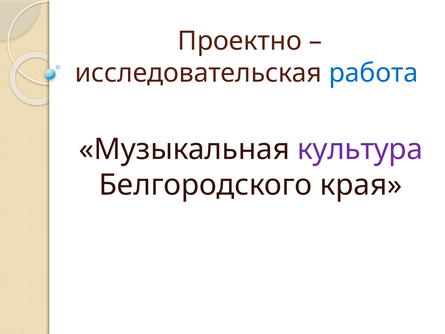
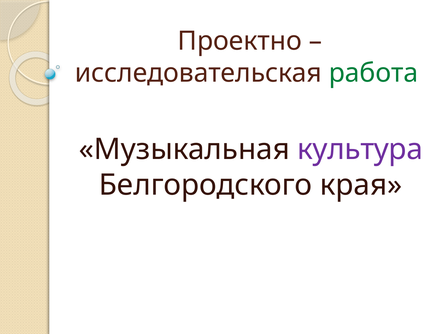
работа colour: blue -> green
